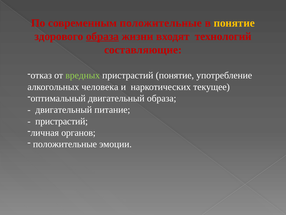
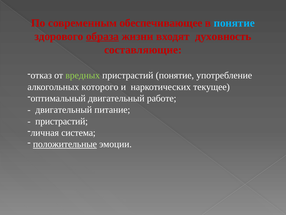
современным положительные: положительные -> обеспечивающее
понятие at (234, 23) colour: yellow -> light blue
технологий: технологий -> духовность
человека: человека -> которого
двигательный образа: образа -> работе
органов: органов -> система
положительные at (65, 144) underline: none -> present
